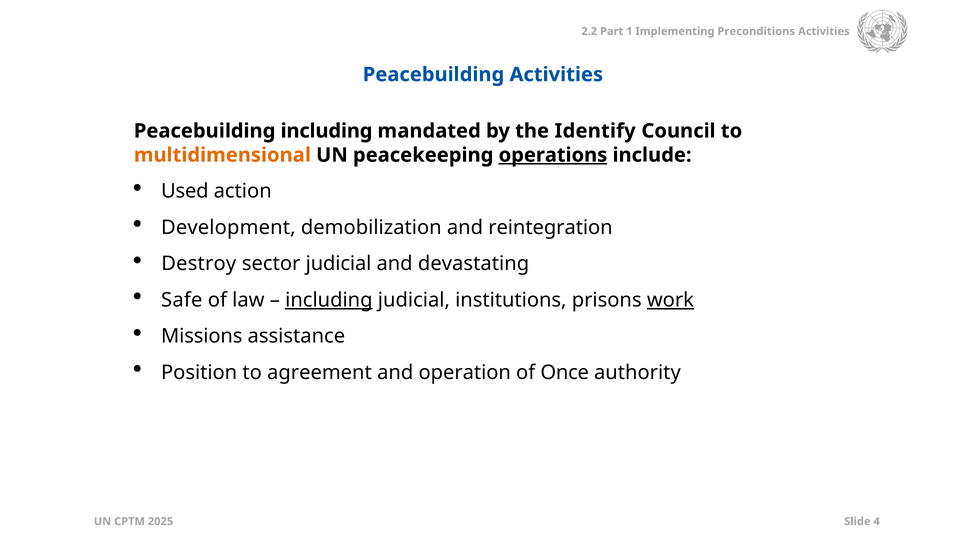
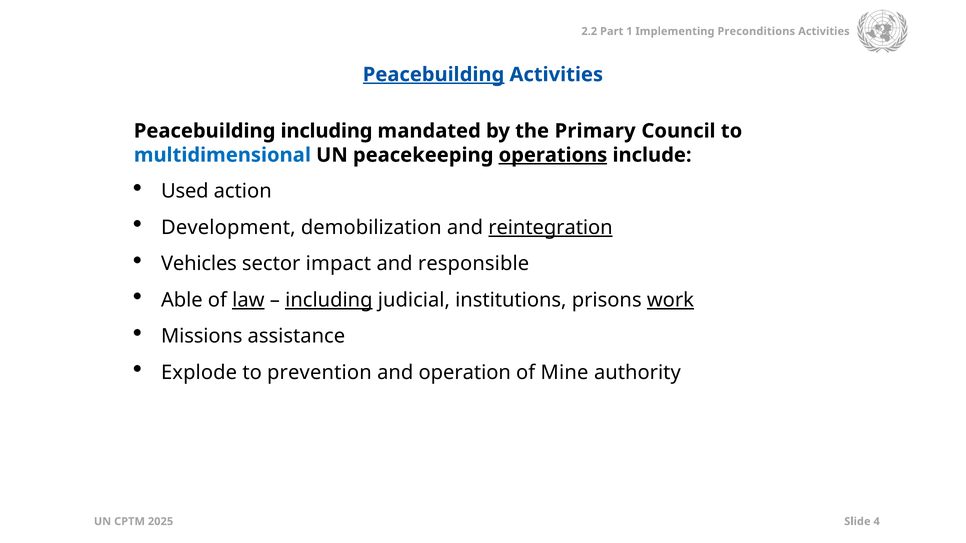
Peacebuilding at (434, 75) underline: none -> present
Identify: Identify -> Primary
multidimensional colour: orange -> blue
reintegration underline: none -> present
Destroy: Destroy -> Vehicles
sector judicial: judicial -> impact
devastating: devastating -> responsible
Safe: Safe -> Able
law underline: none -> present
Position: Position -> Explode
agreement: agreement -> prevention
Once: Once -> Mine
